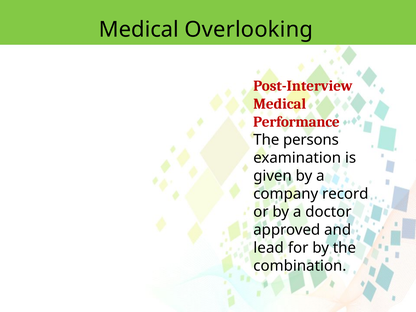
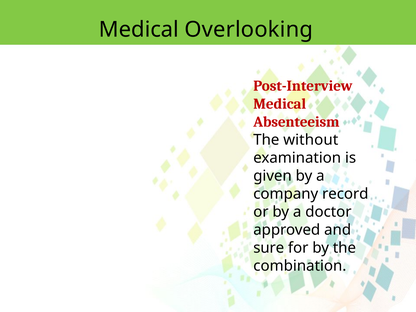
Performance: Performance -> Absenteeism
persons: persons -> without
lead: lead -> sure
